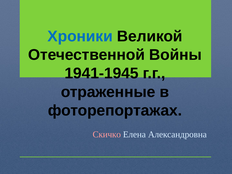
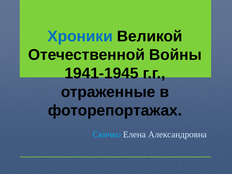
Скичко colour: pink -> light blue
